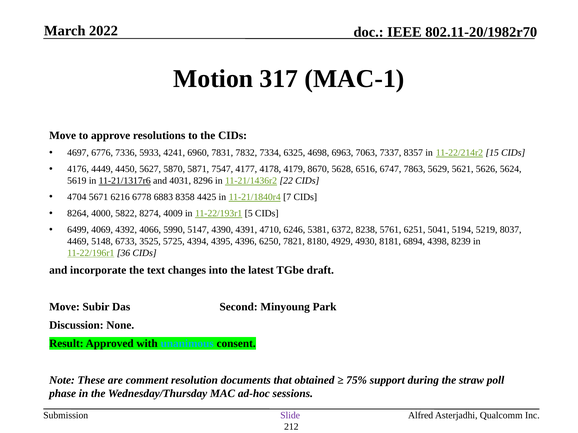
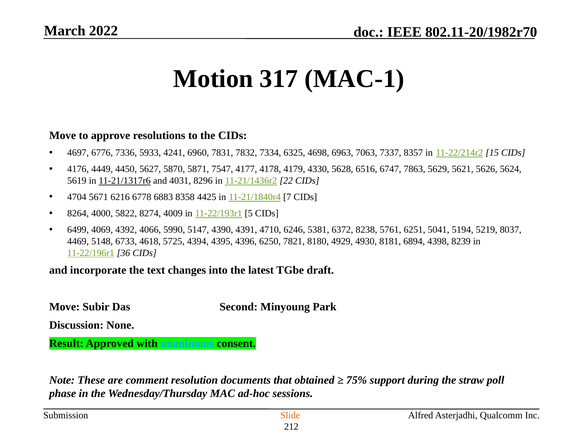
8670: 8670 -> 4330
3525: 3525 -> 4618
Slide colour: purple -> orange
